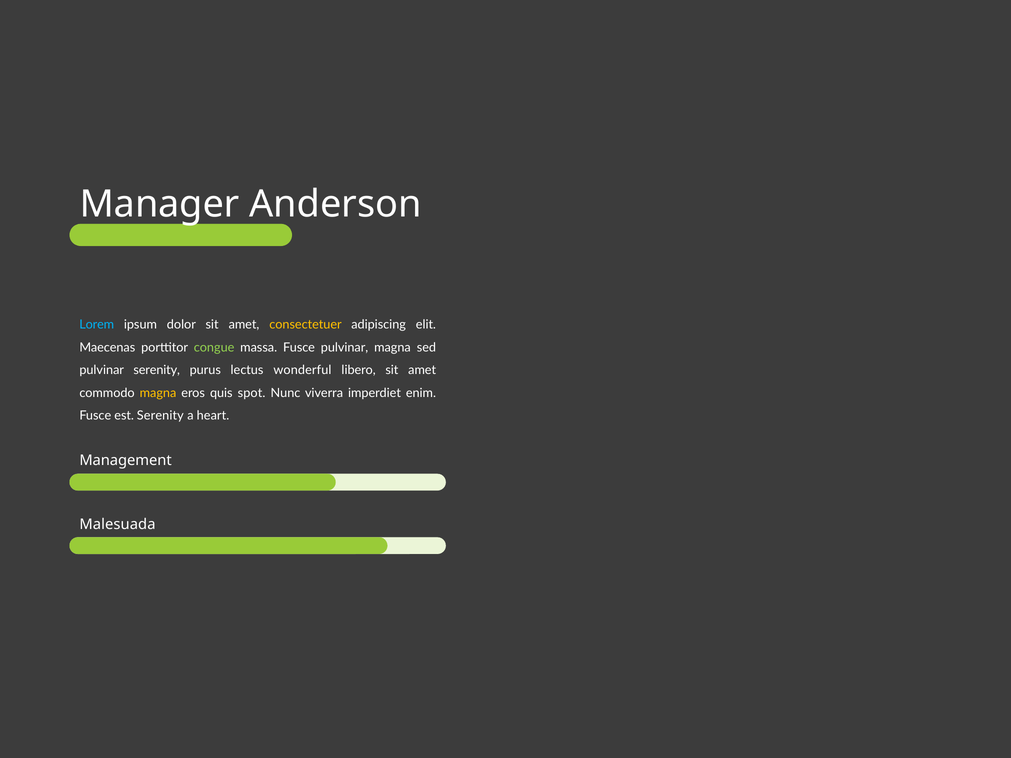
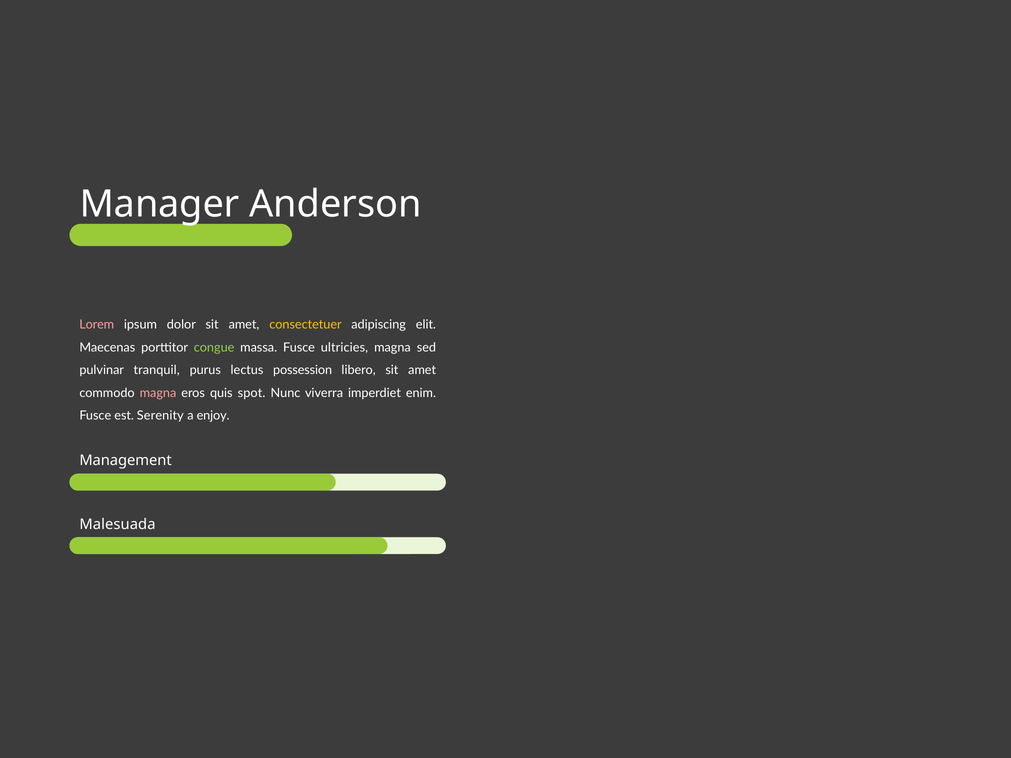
Lorem colour: light blue -> pink
Fusce pulvinar: pulvinar -> ultricies
pulvinar serenity: serenity -> tranquil
wonderful: wonderful -> possession
magna at (158, 393) colour: yellow -> pink
heart: heart -> enjoy
